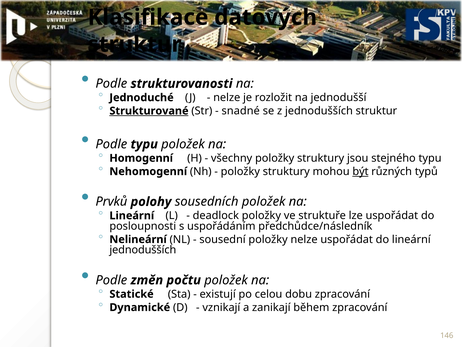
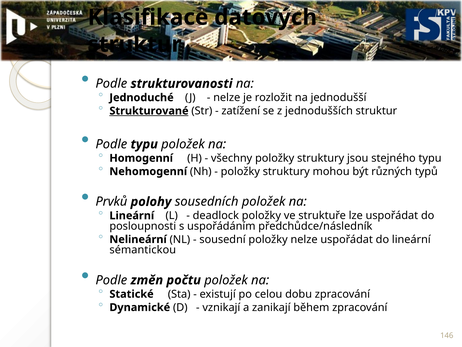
snadné: snadné -> zatížení
být underline: present -> none
jednodušších at (143, 250): jednodušších -> sémantickou
